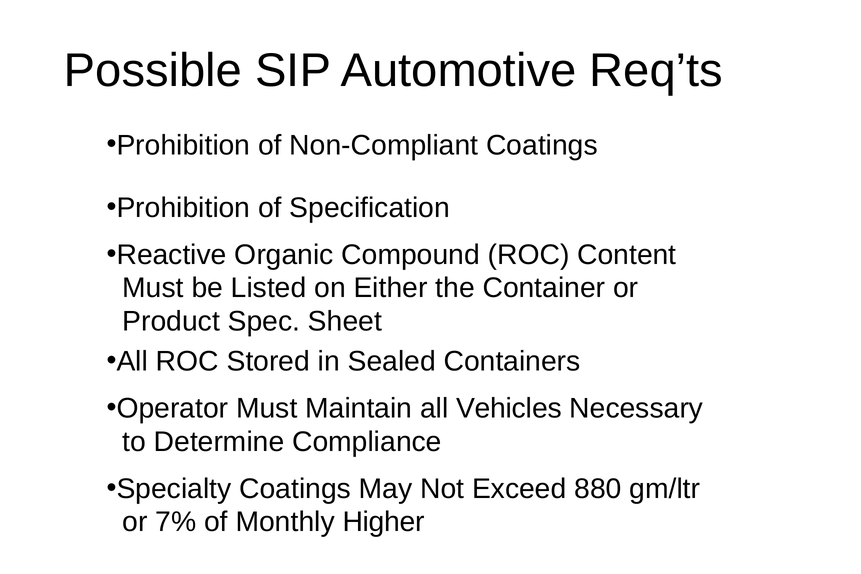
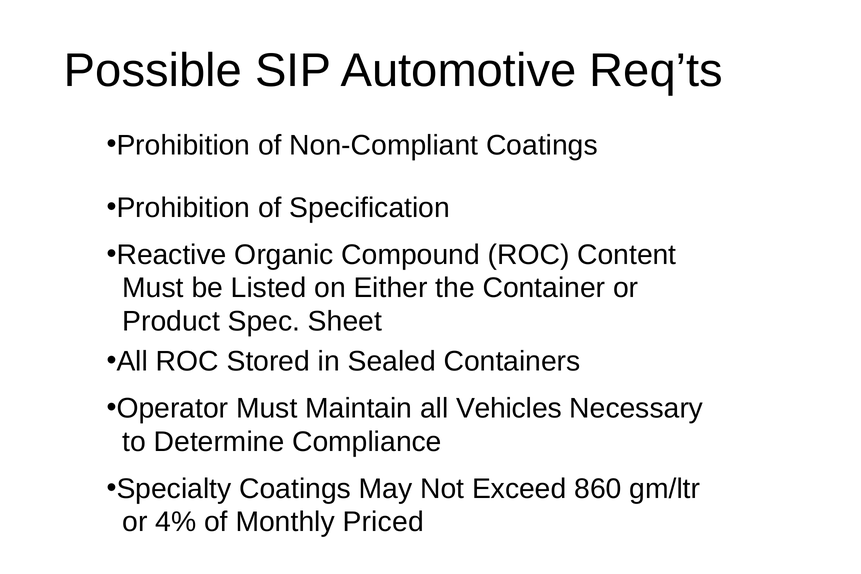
880: 880 -> 860
7%: 7% -> 4%
Higher: Higher -> Priced
